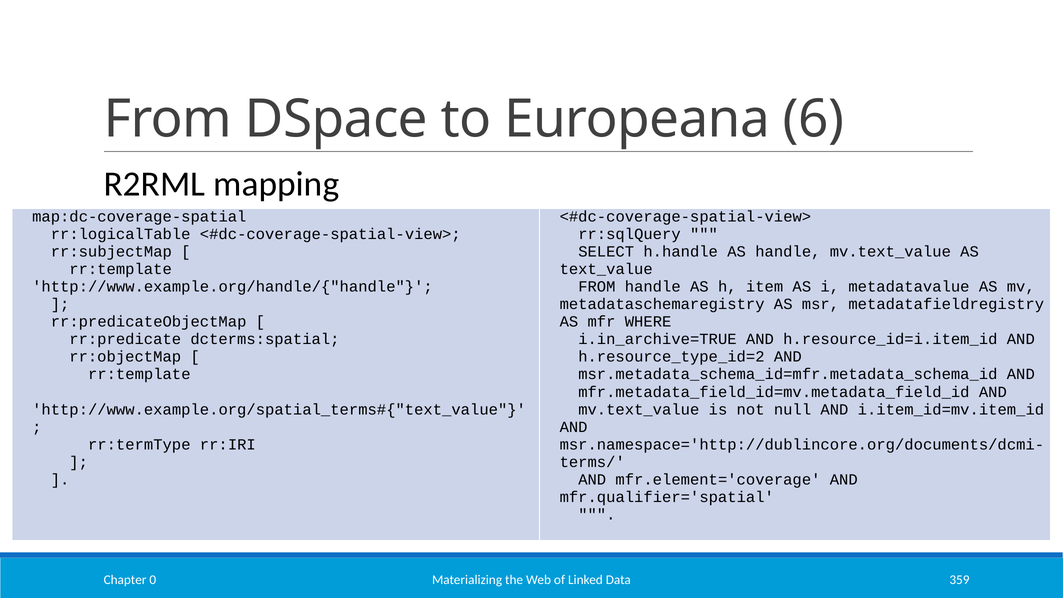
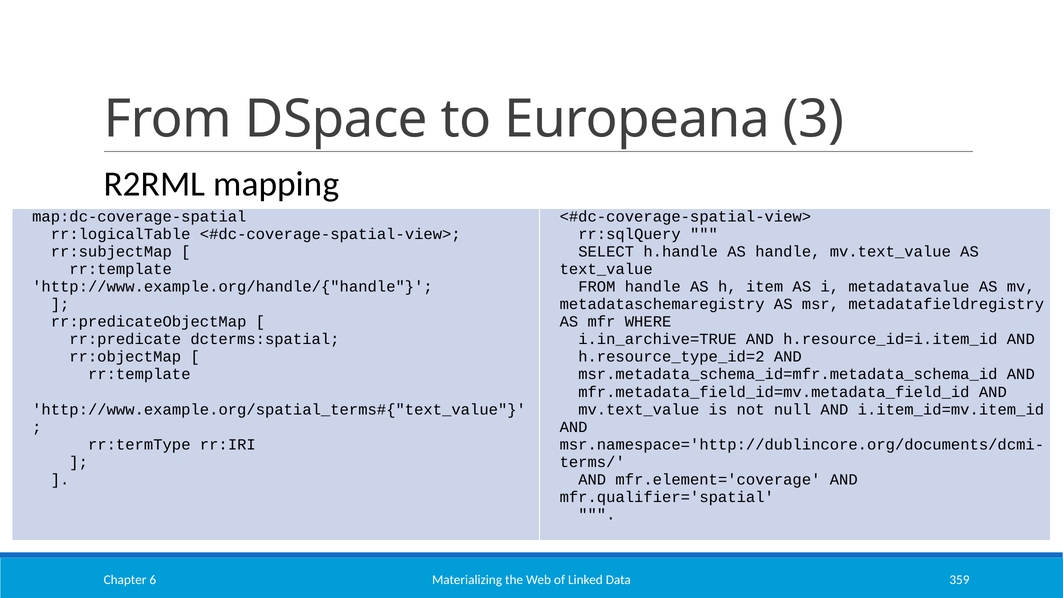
6: 6 -> 3
0: 0 -> 6
